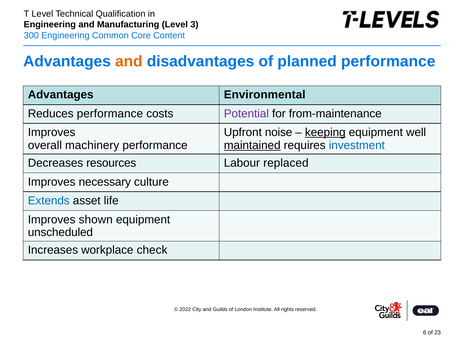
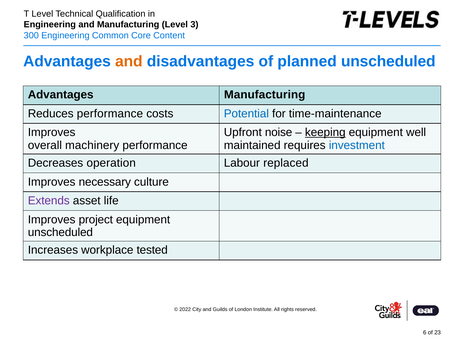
planned performance: performance -> unscheduled
Advantages Environmental: Environmental -> Manufacturing
Potential colour: purple -> blue
from-maintenance: from-maintenance -> time-maintenance
maintained underline: present -> none
resources: resources -> operation
Extends colour: blue -> purple
shown: shown -> project
check: check -> tested
